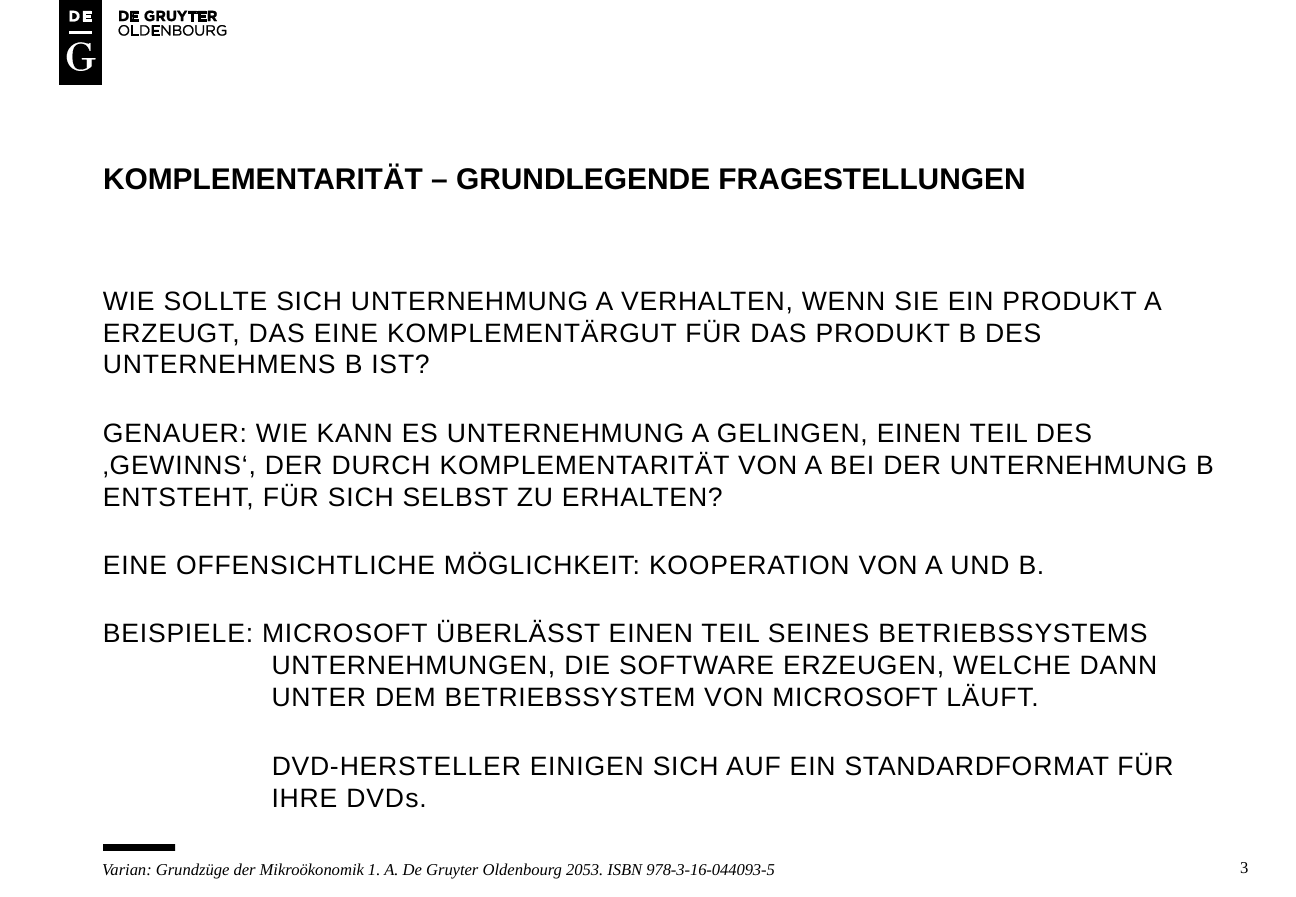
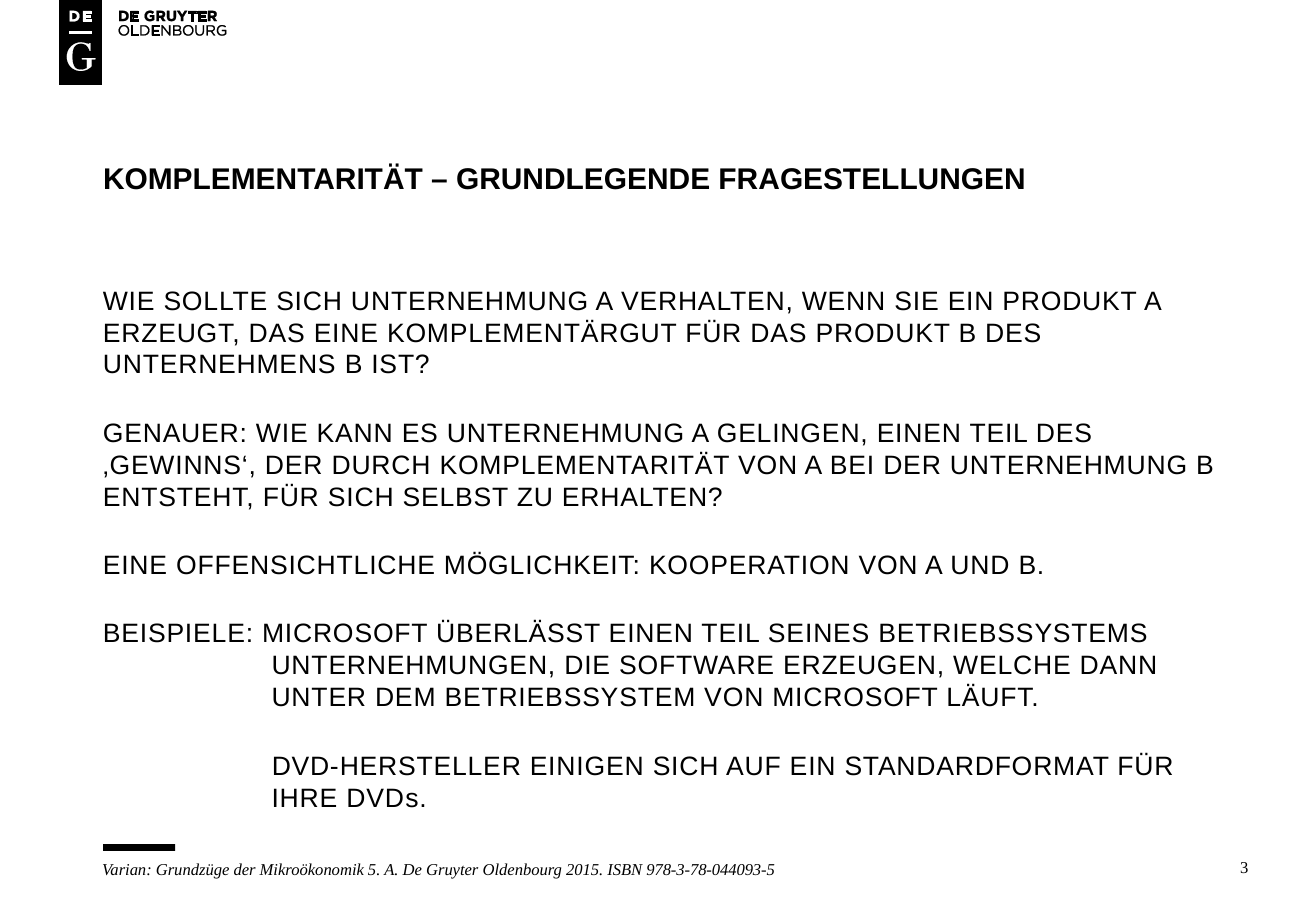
1: 1 -> 5
2053: 2053 -> 2015
978-3-16-044093-5: 978-3-16-044093-5 -> 978-3-78-044093-5
